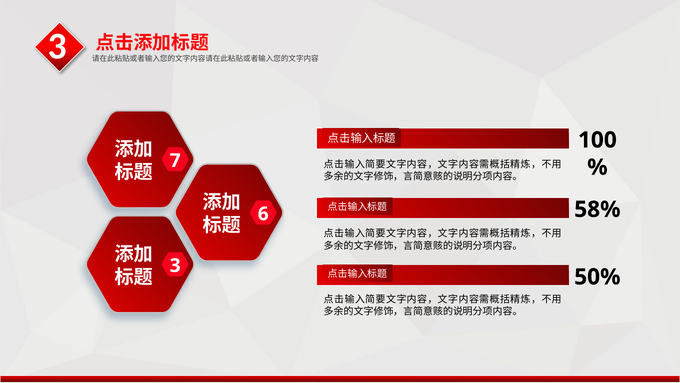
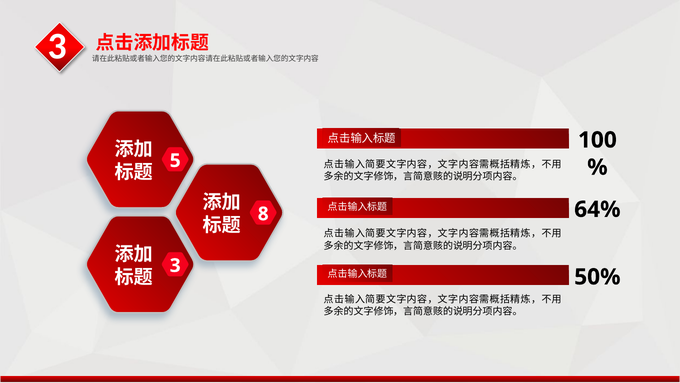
7: 7 -> 5
58%: 58% -> 64%
6: 6 -> 8
